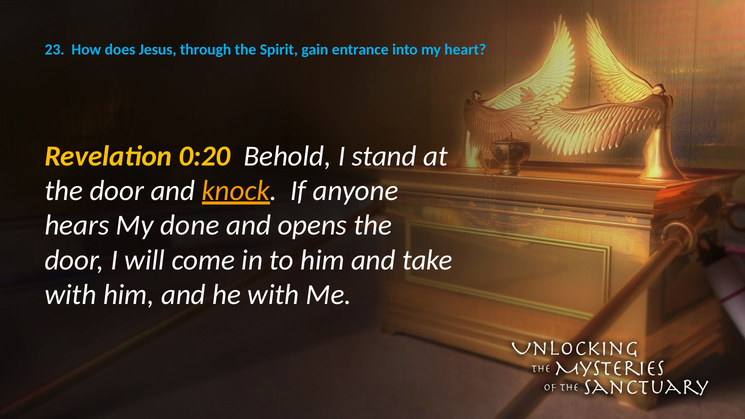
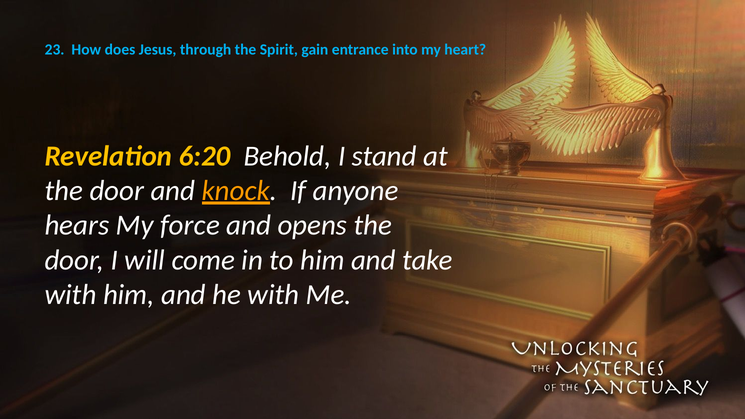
0:20: 0:20 -> 6:20
done: done -> force
